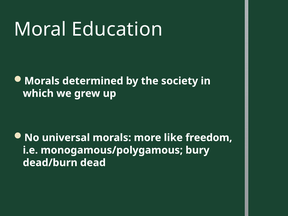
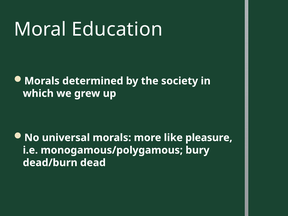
freedom: freedom -> pleasure
